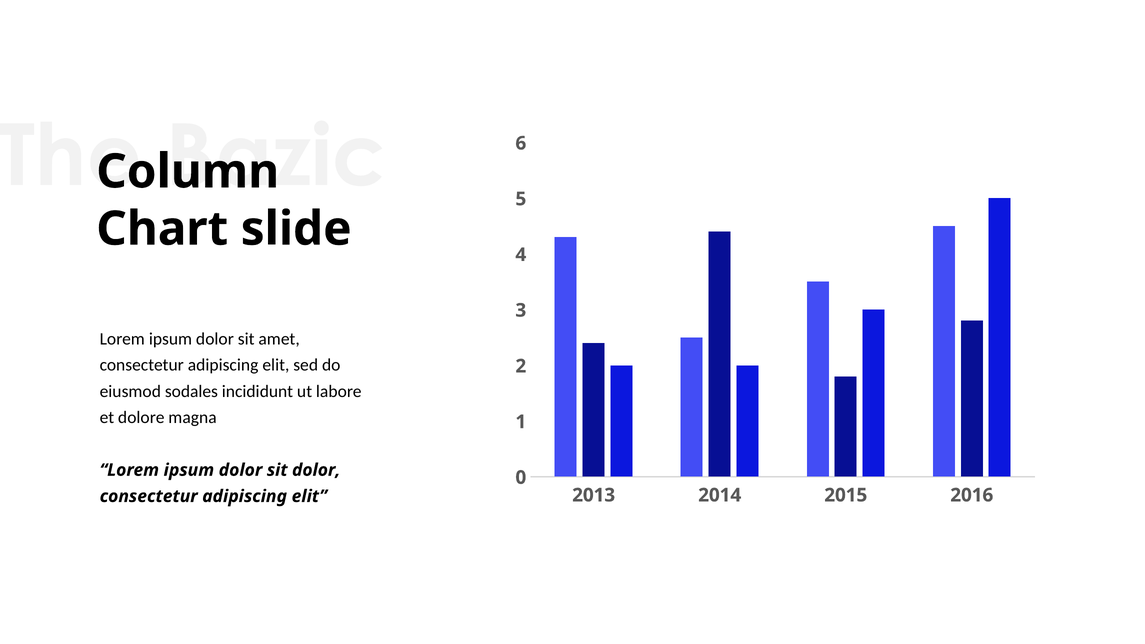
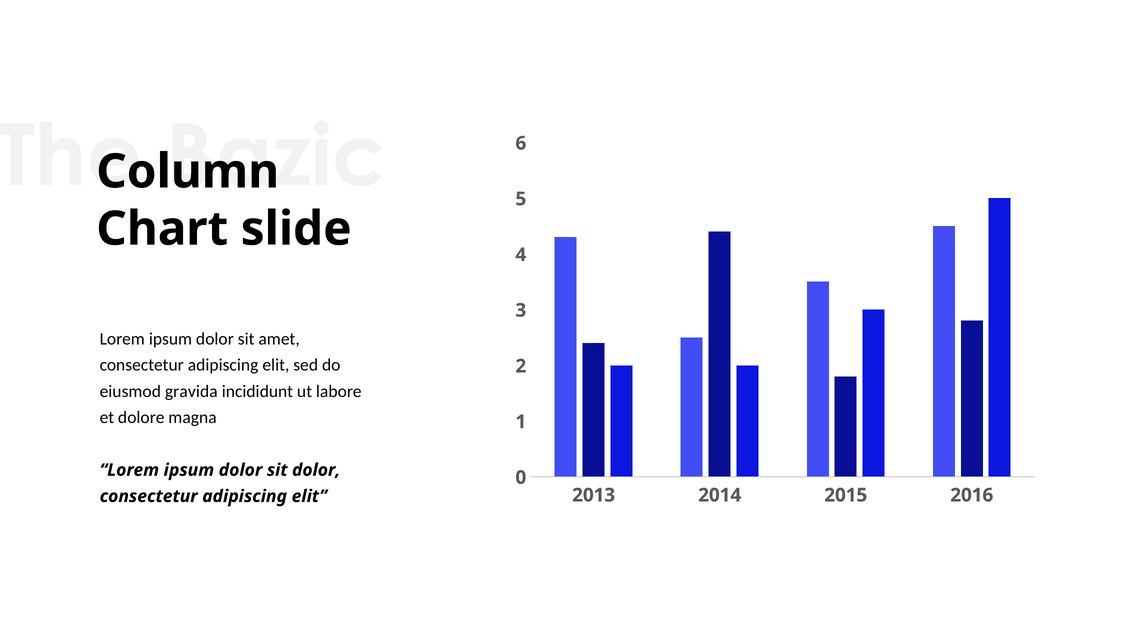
sodales: sodales -> gravida
